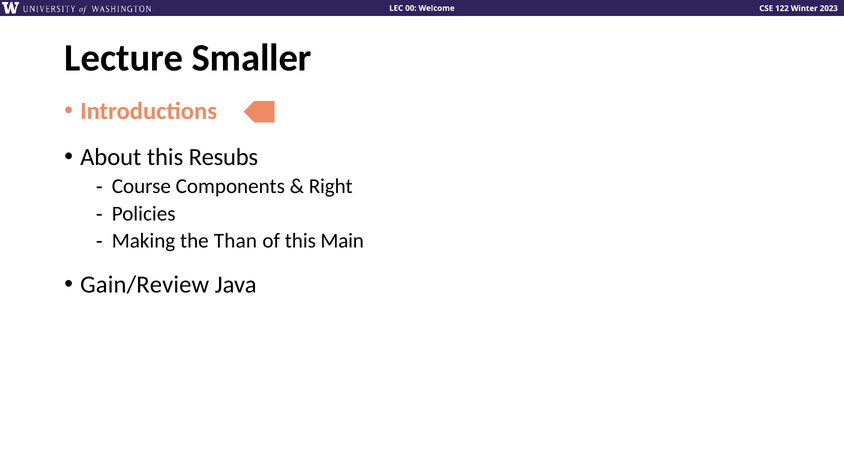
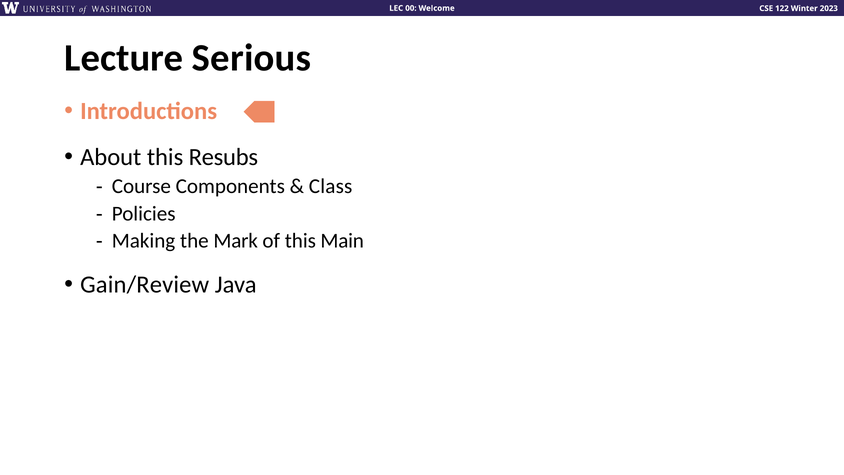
Smaller: Smaller -> Serious
Right: Right -> Class
Than: Than -> Mark
